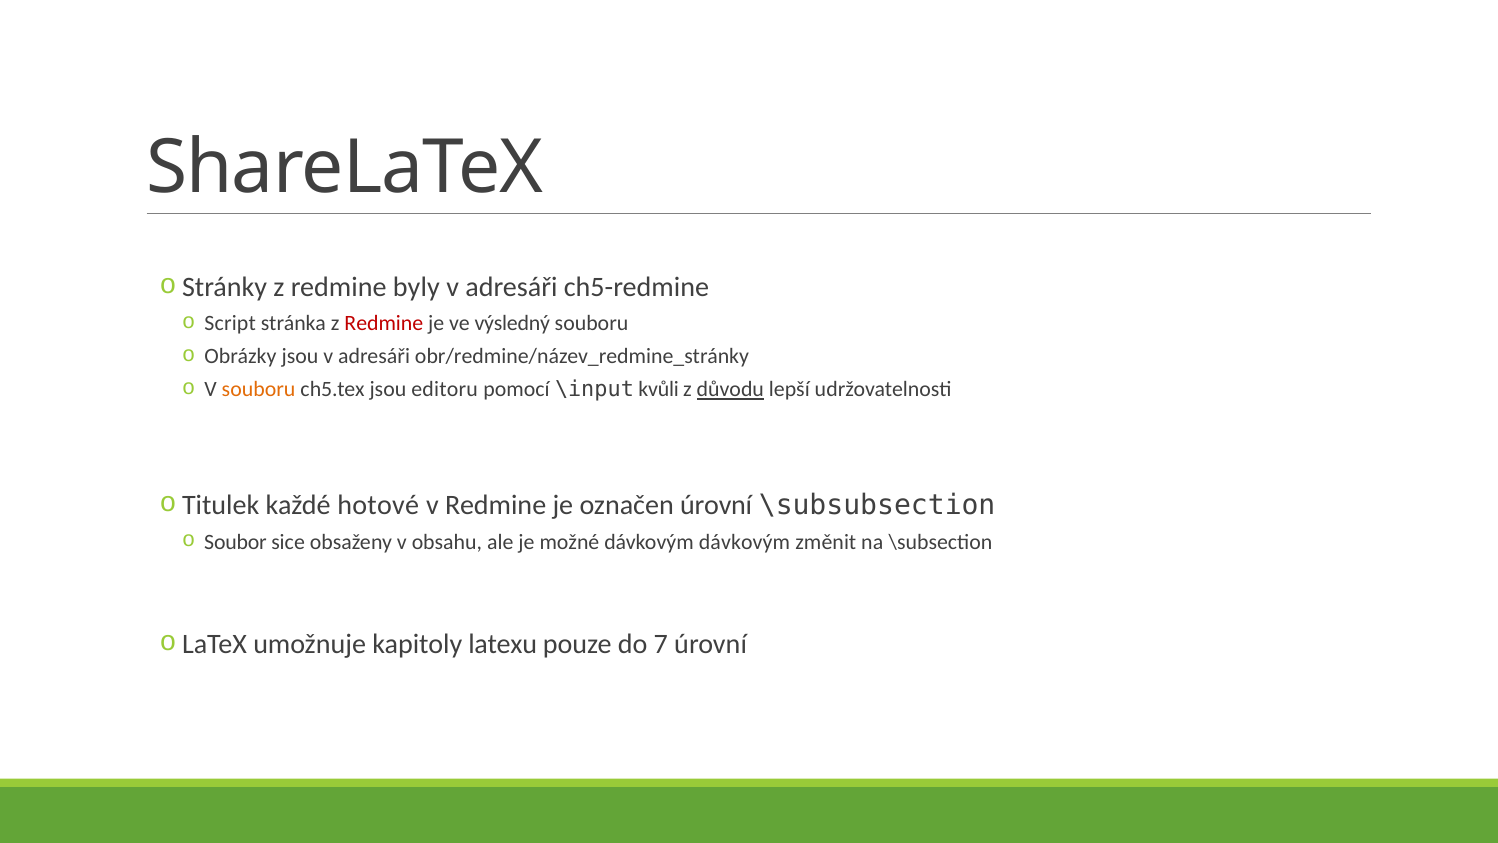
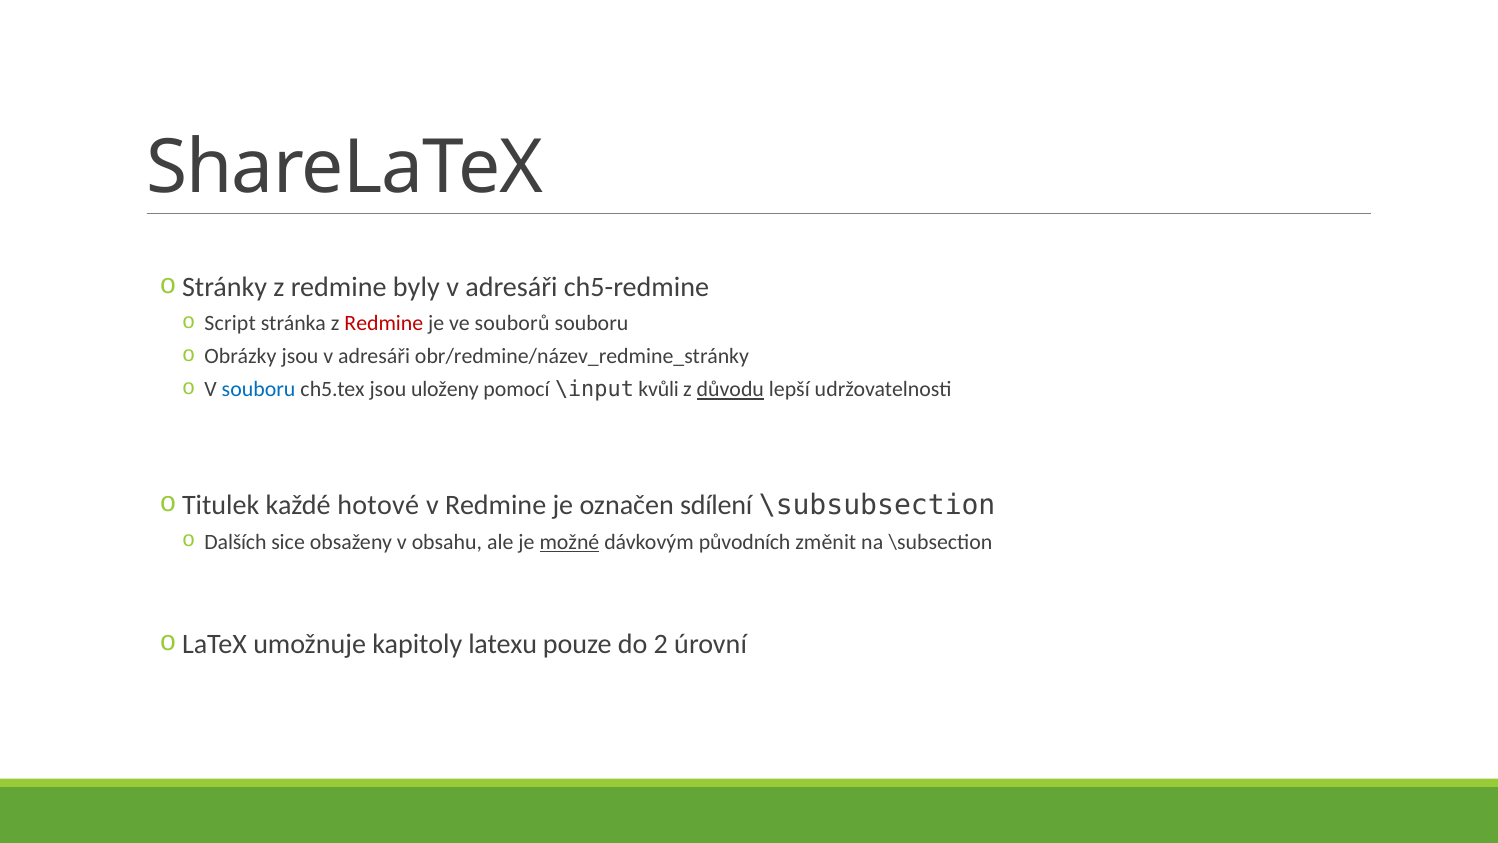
výsledný: výsledný -> souborů
souboru at (259, 390) colour: orange -> blue
editoru: editoru -> uloženy
označen úrovní: úrovní -> sdílení
Soubor: Soubor -> Dalších
možné underline: none -> present
dávkovým dávkovým: dávkovým -> původních
7: 7 -> 2
